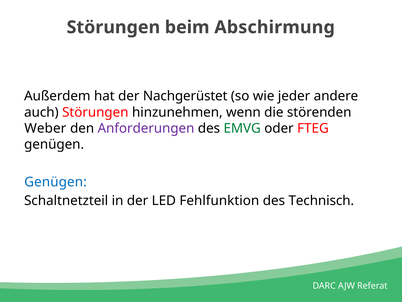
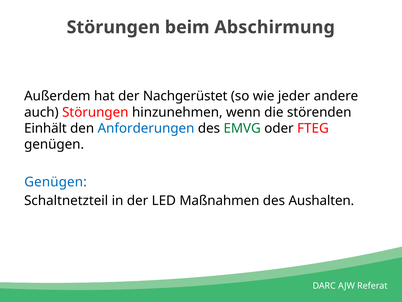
Weber: Weber -> Einhält
Anforderungen colour: purple -> blue
Fehlfunktion: Fehlfunktion -> Maßnahmen
Technisch: Technisch -> Aushalten
